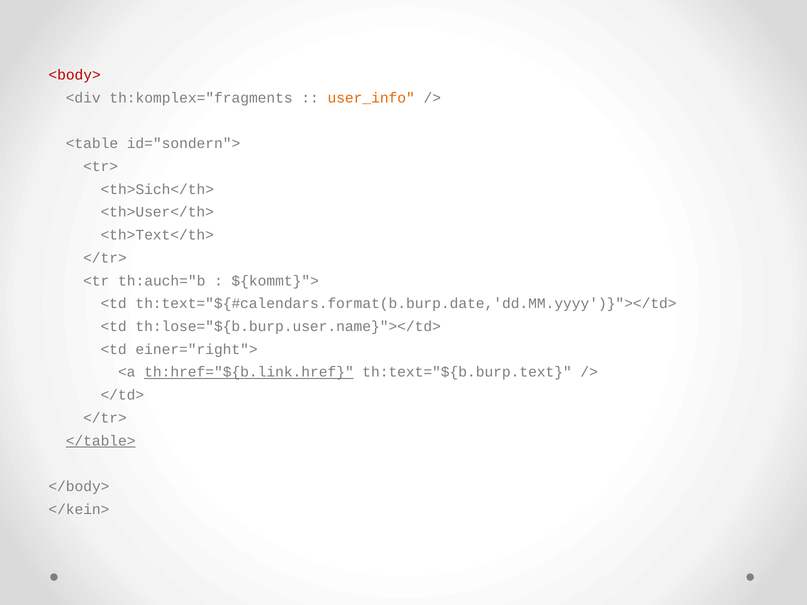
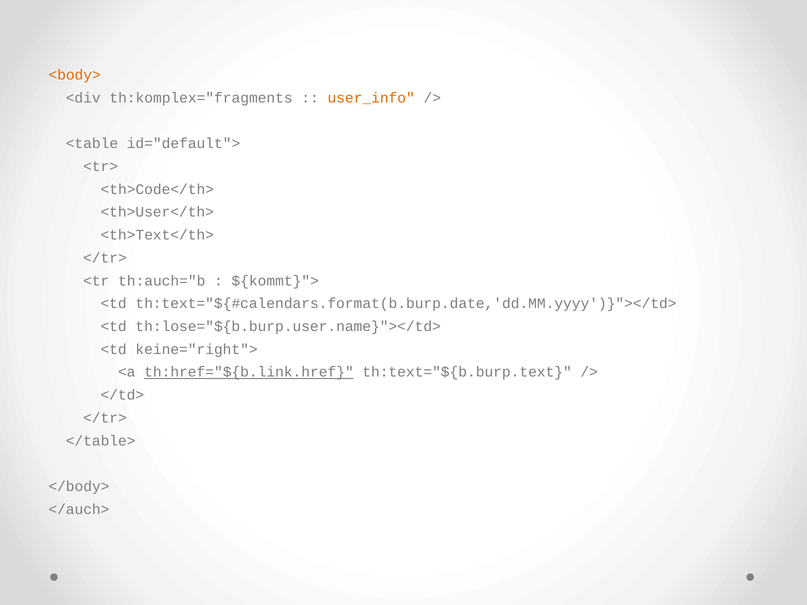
<body> colour: red -> orange
id="sondern">: id="sondern"> -> id="default">
<th>Sich</th>: <th>Sich</th> -> <th>Code</th>
einer="right">: einer="right"> -> keine="right">
</table> underline: present -> none
</kein>: </kein> -> </auch>
